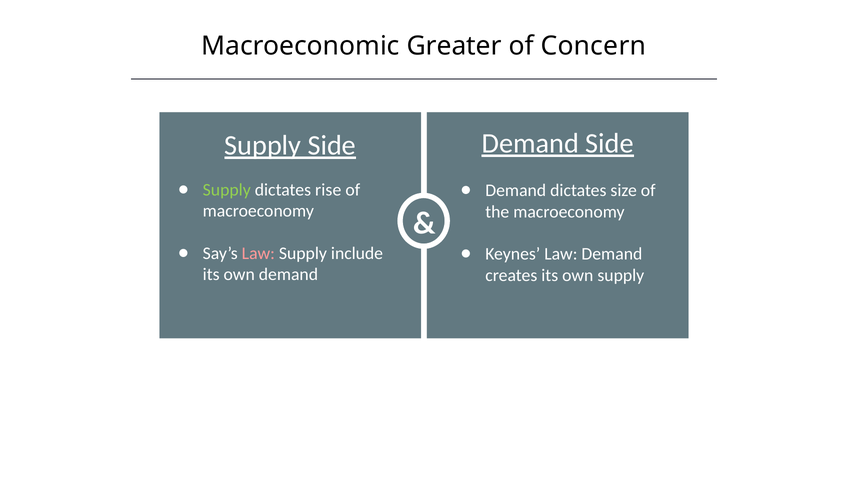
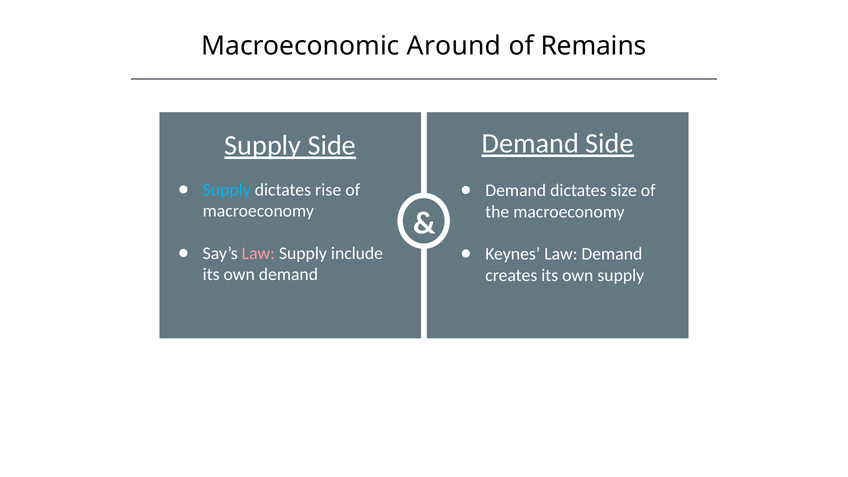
Greater: Greater -> Around
Concern: Concern -> Remains
Supply at (227, 190) colour: light green -> light blue
